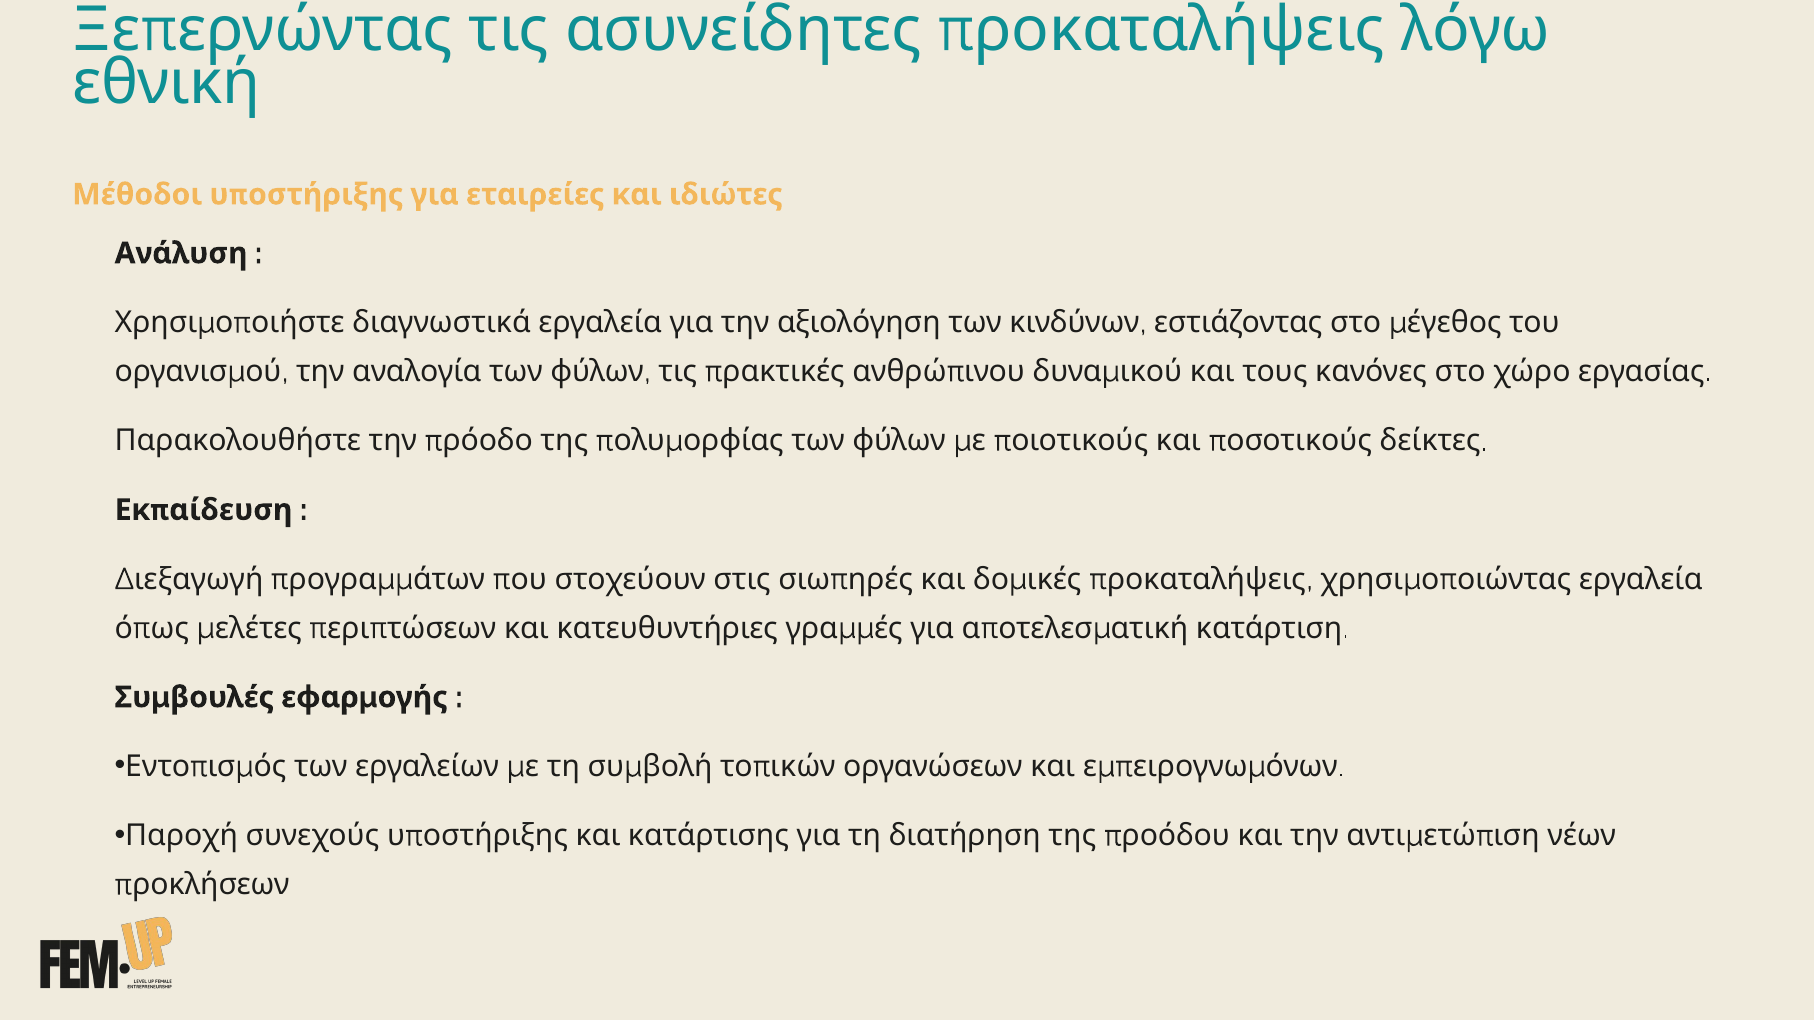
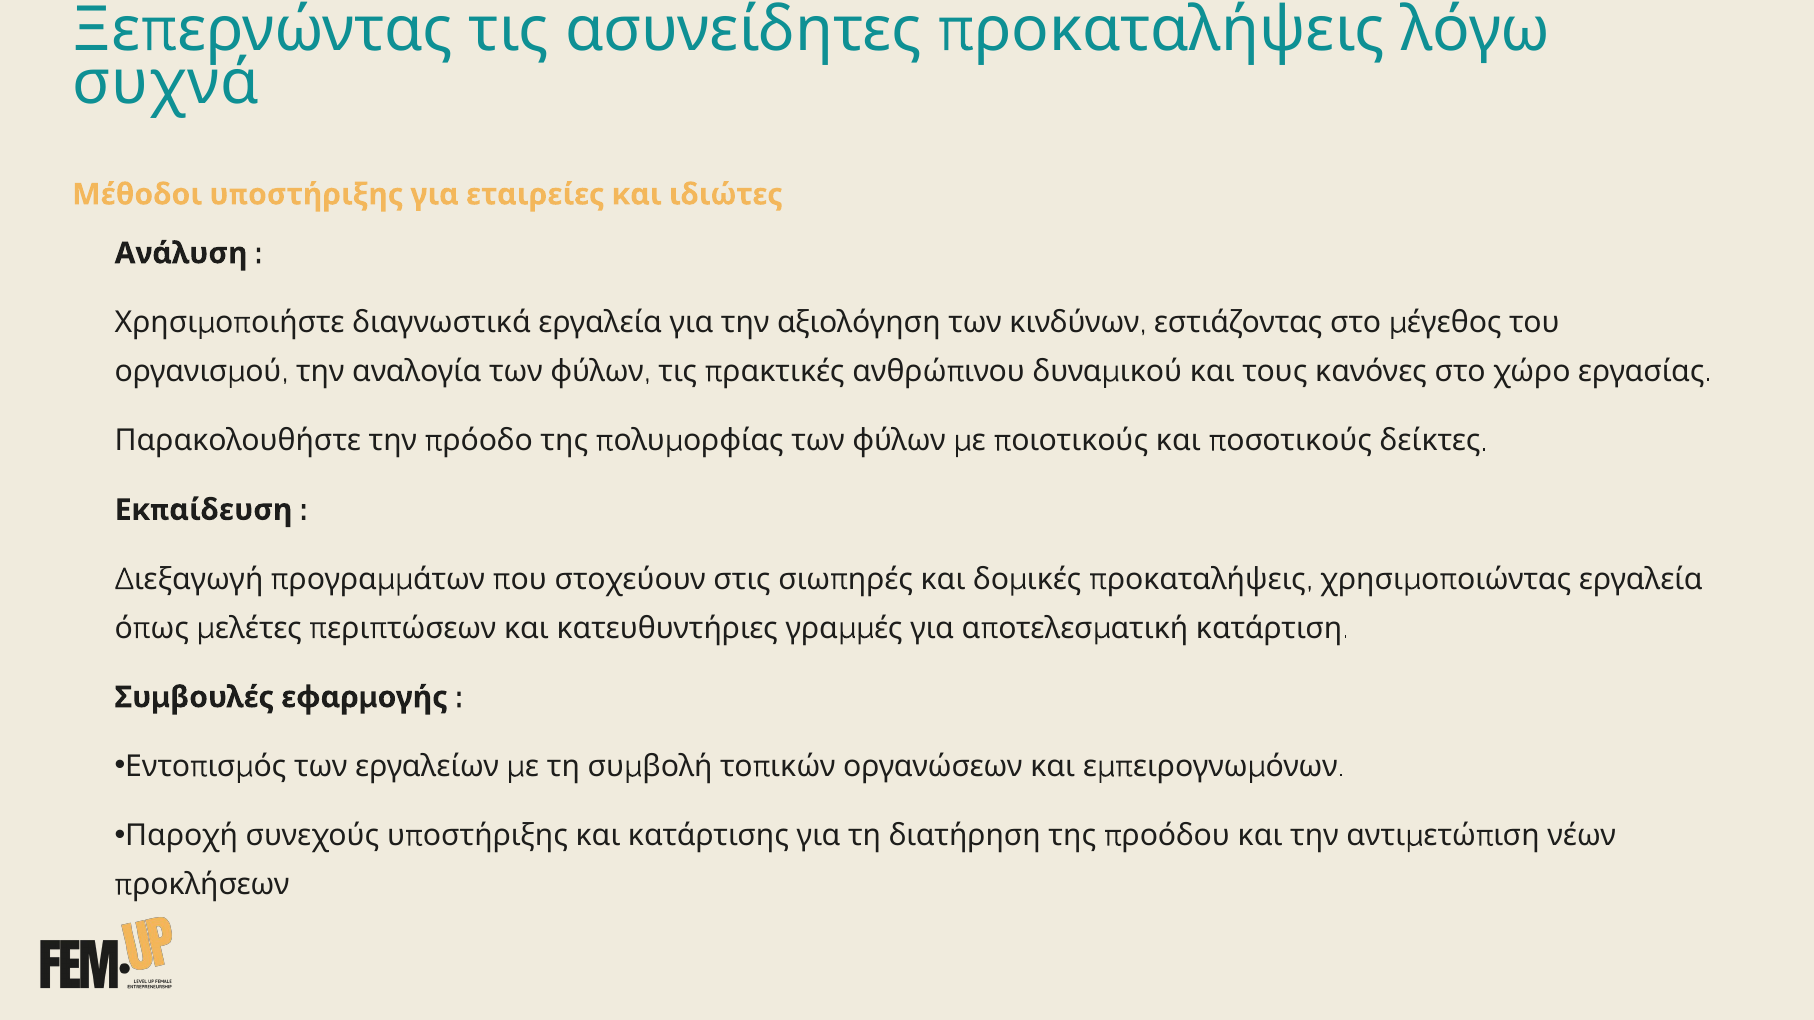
εθνική: εθνική -> συχνά
